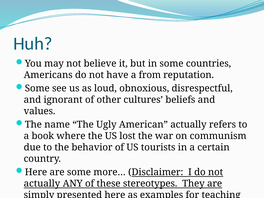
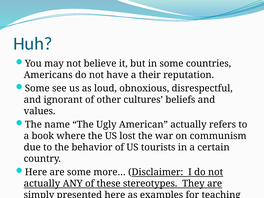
from: from -> their
